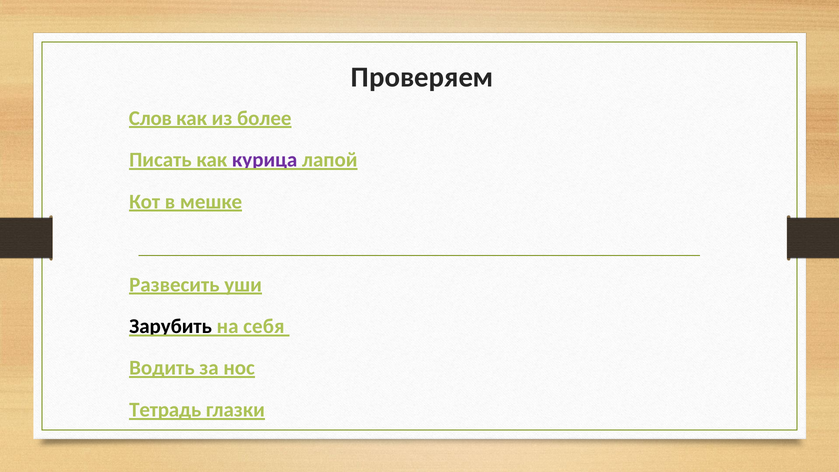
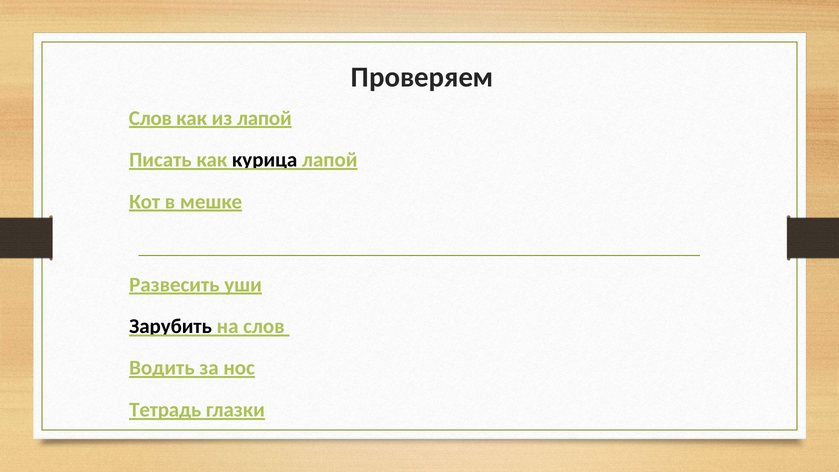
из более: более -> лапой
курица colour: purple -> black
на себя: себя -> слов
